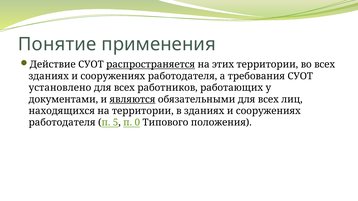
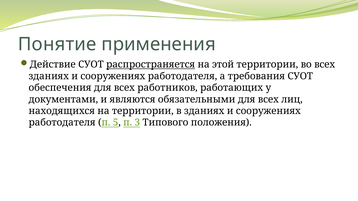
этих: этих -> этой
установлено: установлено -> обеспечения
являются underline: present -> none
0: 0 -> 3
